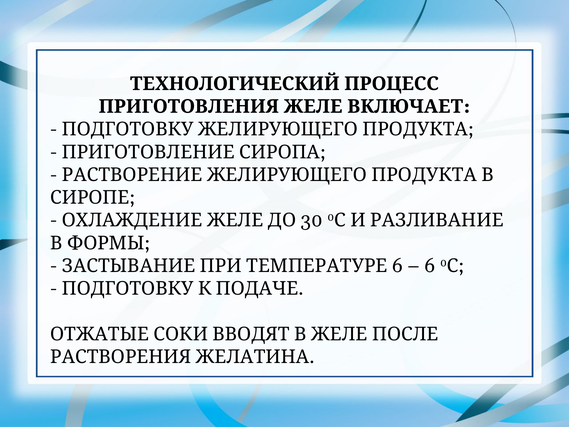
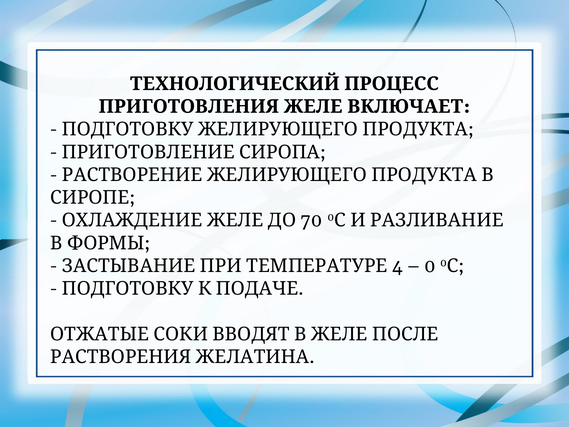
30: 30 -> 70
6 at (398, 266): 6 -> 4
6 at (430, 266): 6 -> 0
